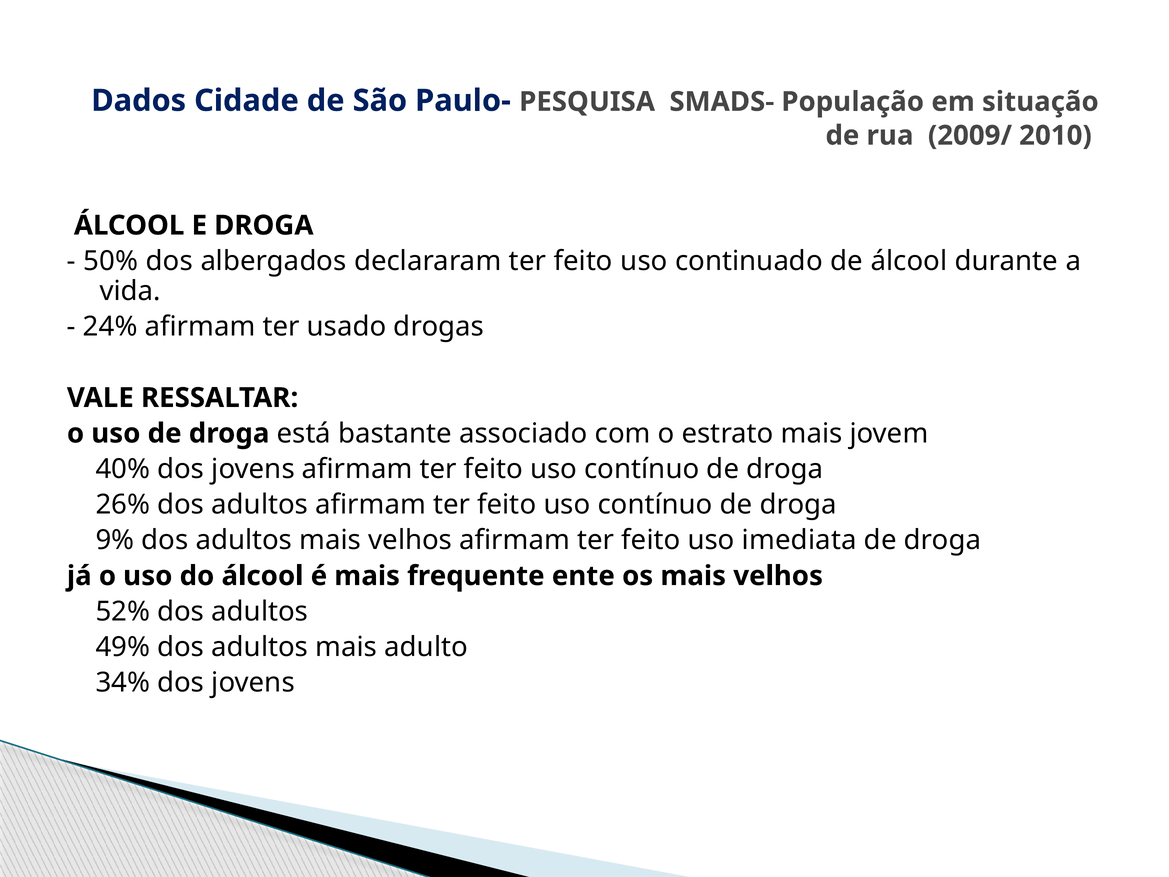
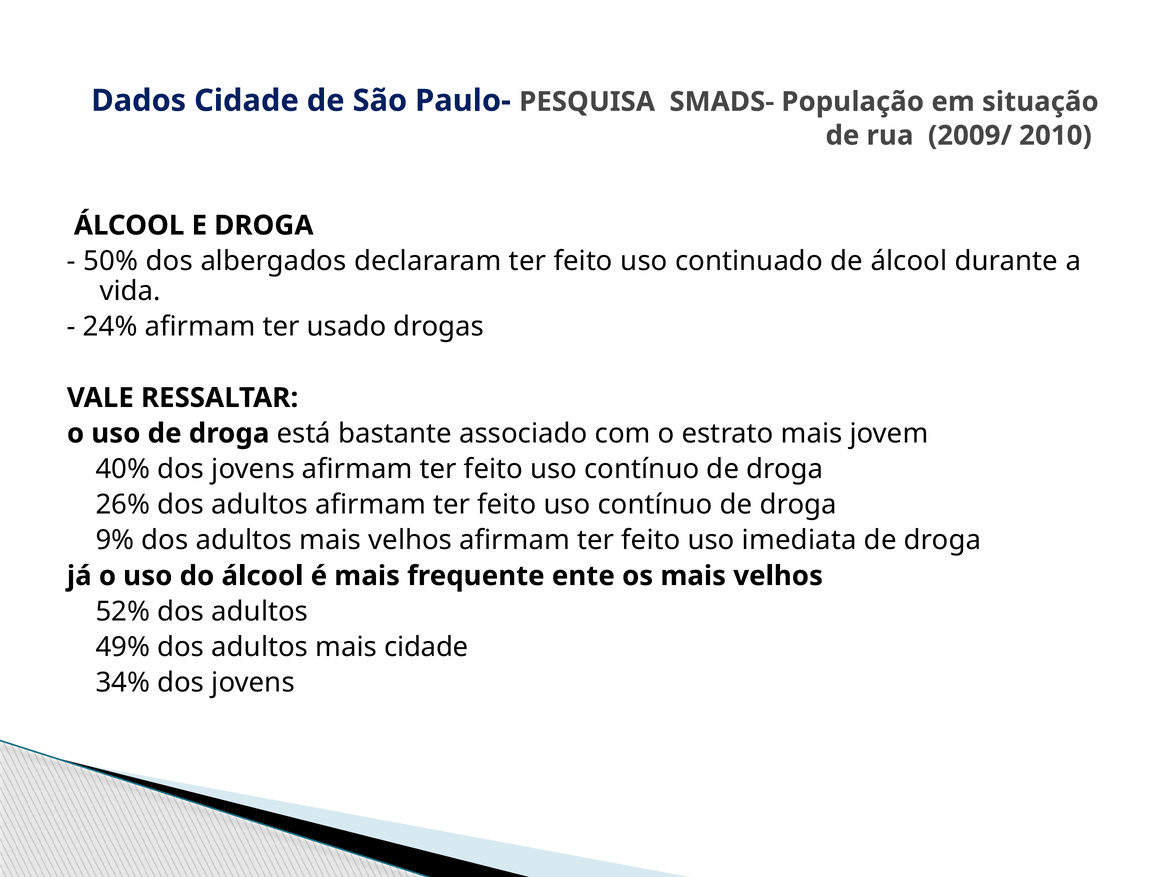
mais adulto: adulto -> cidade
